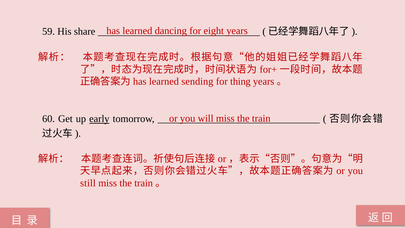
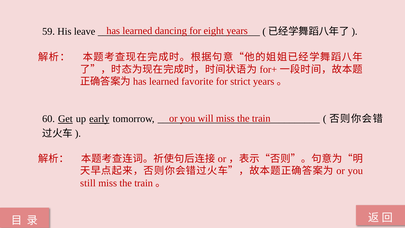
share: share -> leave
sending: sending -> favorite
thing: thing -> strict
Get underline: none -> present
